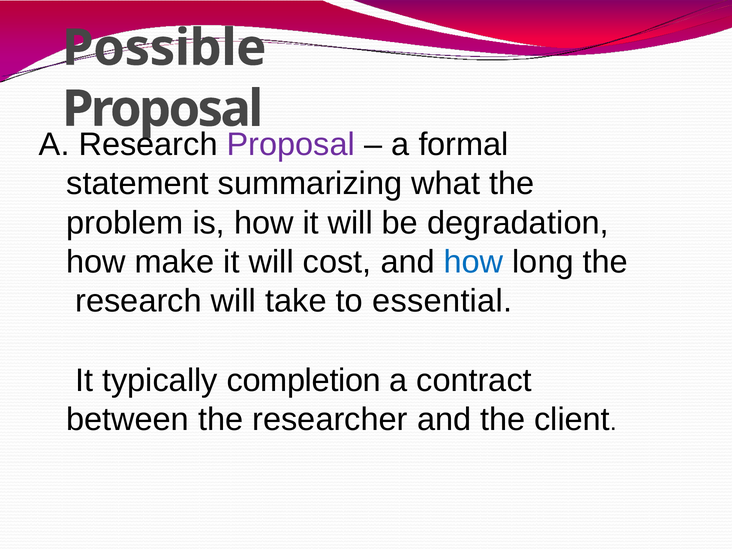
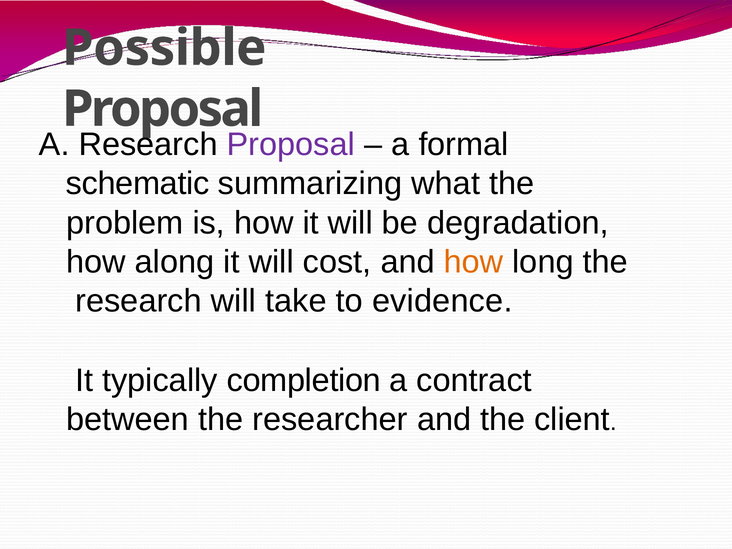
statement: statement -> schematic
make: make -> along
how at (474, 262) colour: blue -> orange
essential: essential -> evidence
